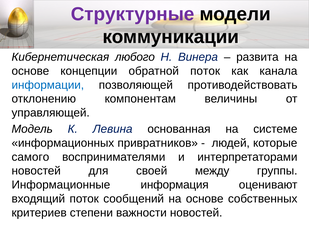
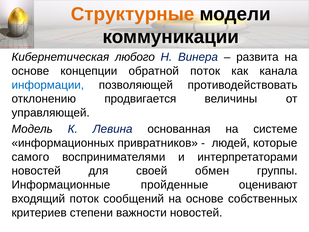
Структурные colour: purple -> orange
компонентам: компонентам -> продвигается
между: между -> обмен
информация: информация -> пройденные
